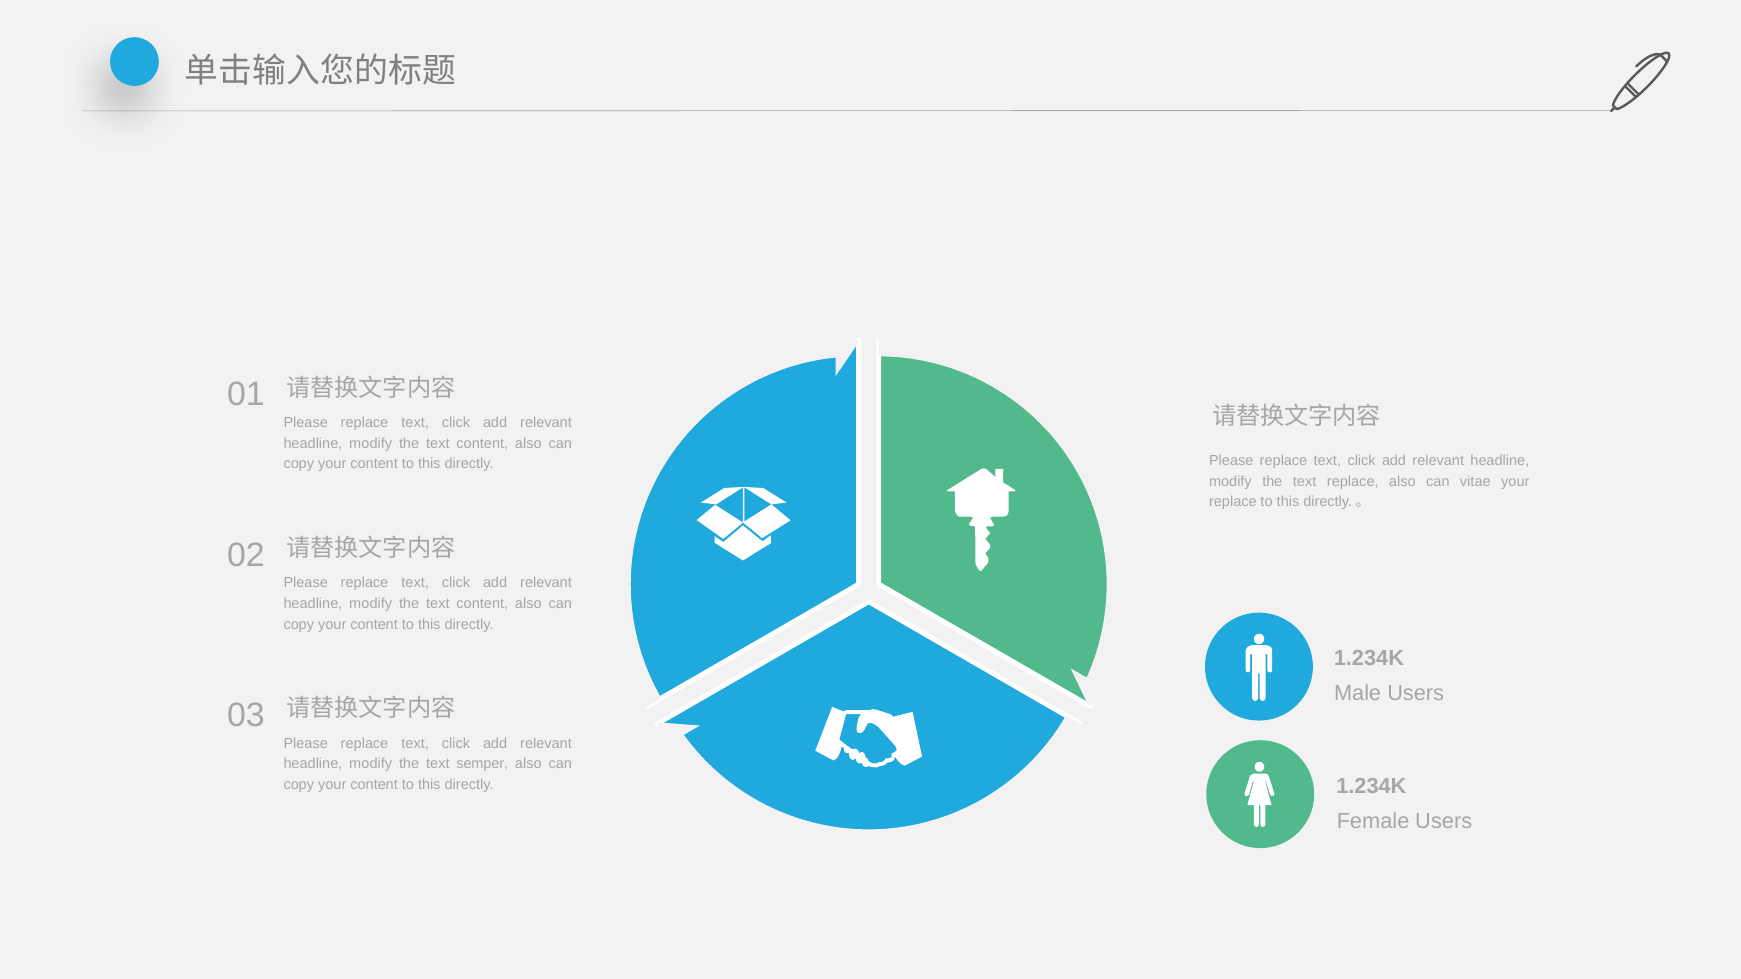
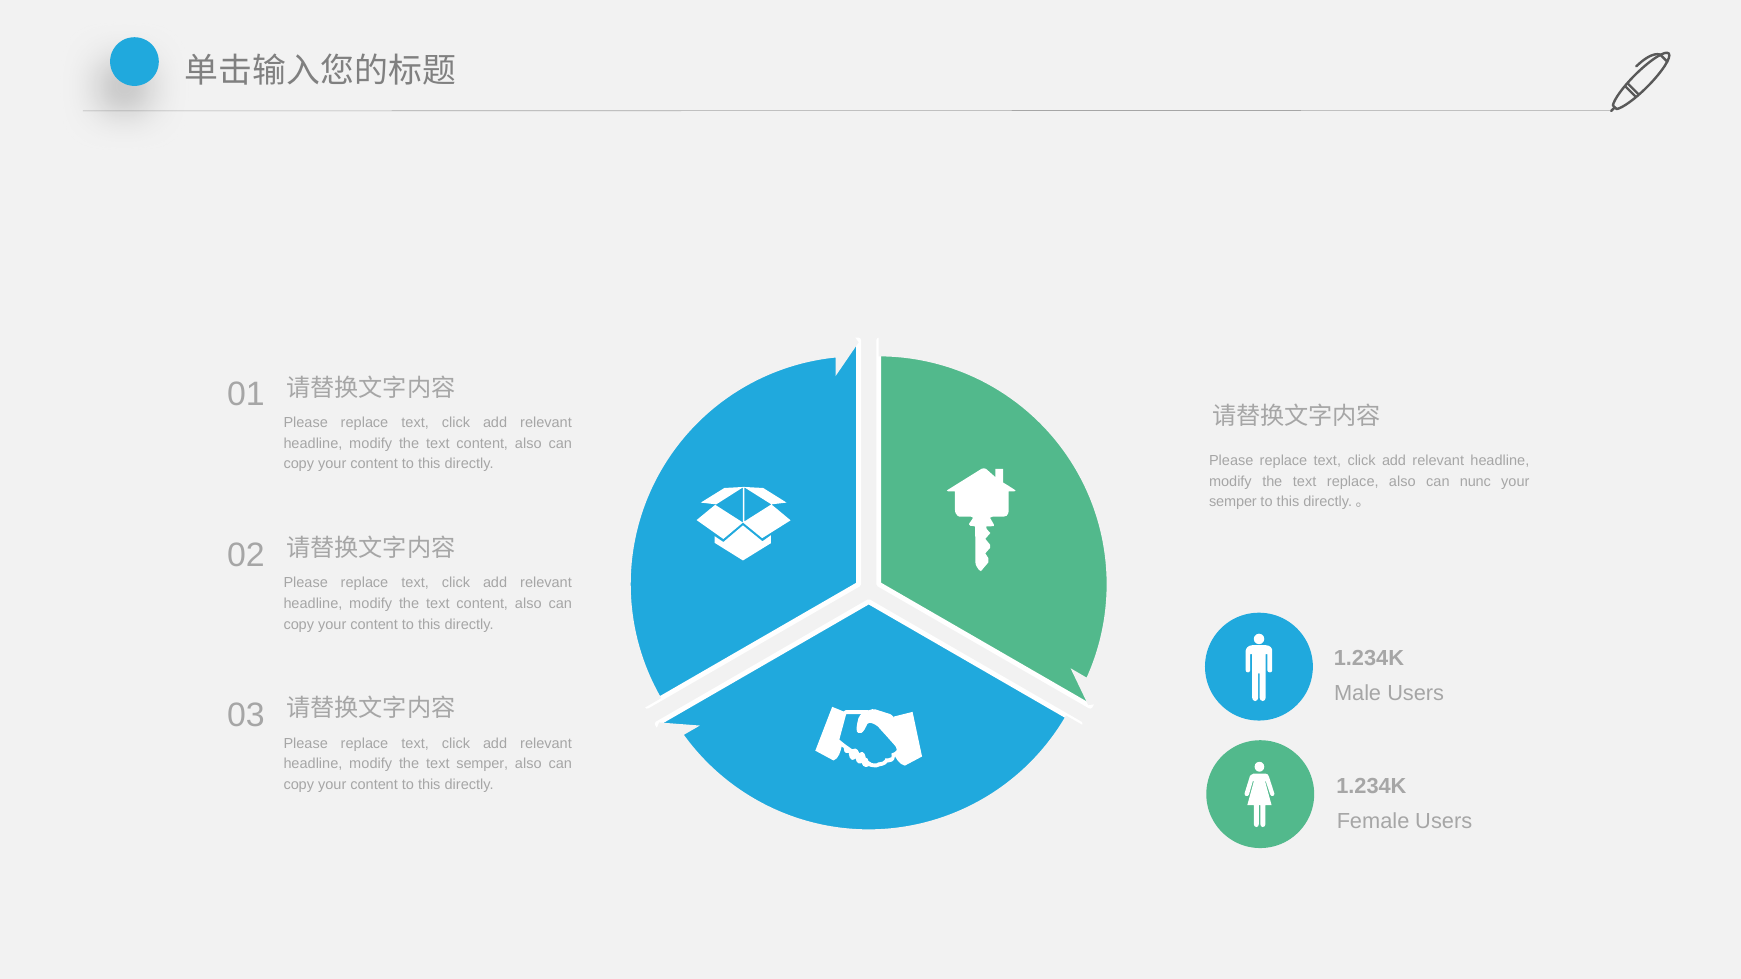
vitae: vitae -> nunc
replace at (1233, 502): replace -> semper
